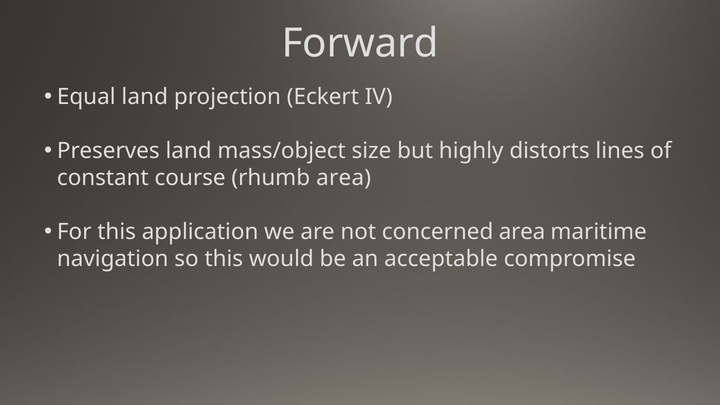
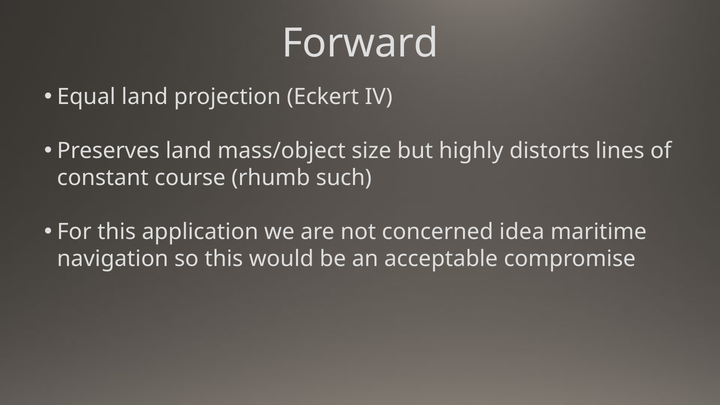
rhumb area: area -> such
concerned area: area -> idea
